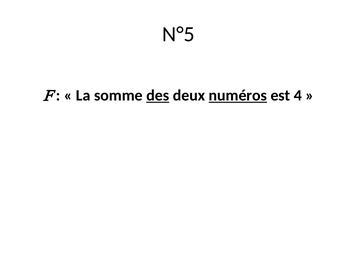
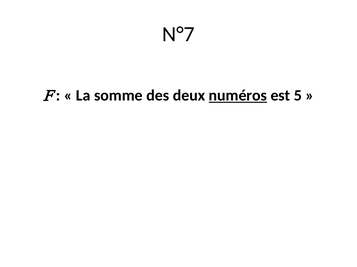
N°5: N°5 -> N°7
des underline: present -> none
4: 4 -> 5
